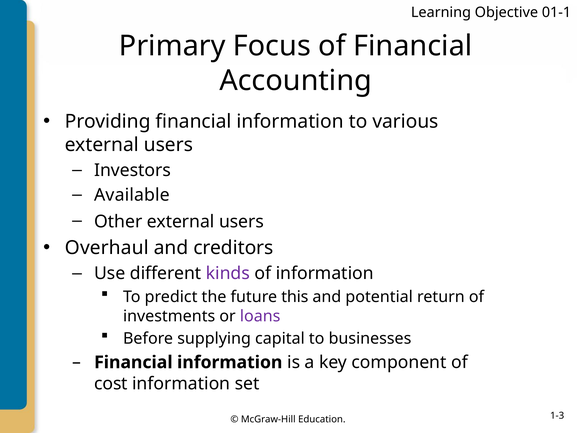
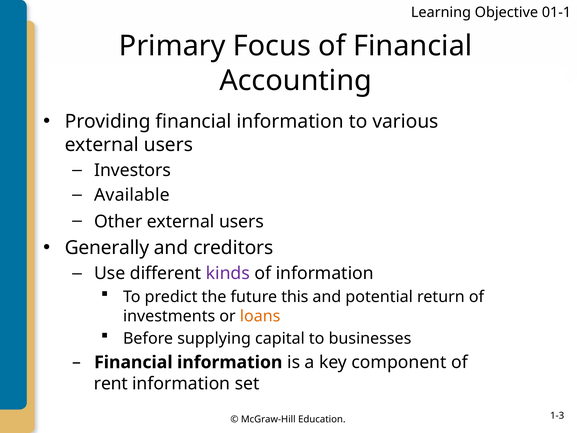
Overhaul: Overhaul -> Generally
loans colour: purple -> orange
cost: cost -> rent
